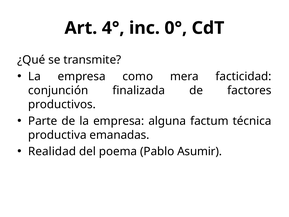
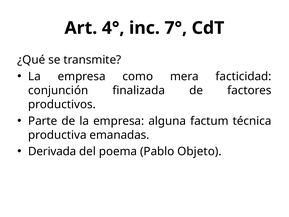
0°: 0° -> 7°
Realidad: Realidad -> Derivada
Asumir: Asumir -> Objeto
